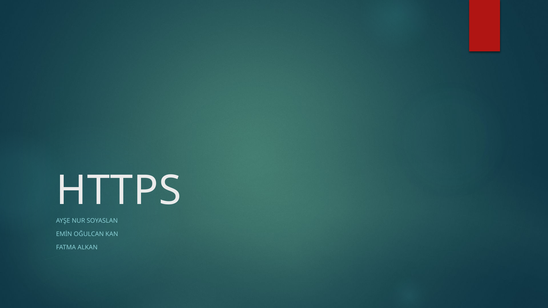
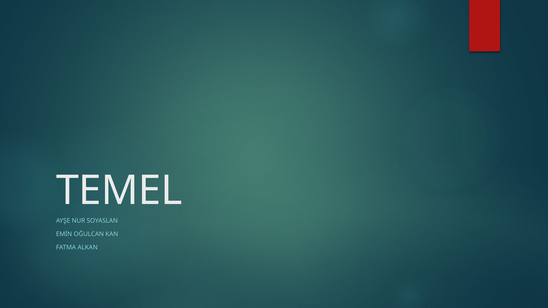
HTTPS: HTTPS -> TEMEL
